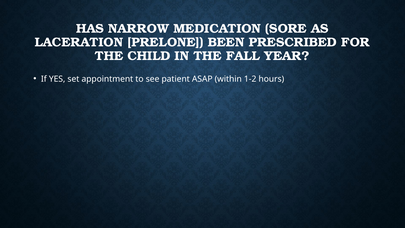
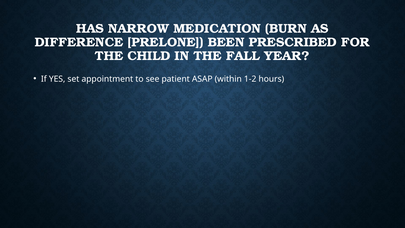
SORE: SORE -> BURN
LACERATION: LACERATION -> DIFFERENCE
